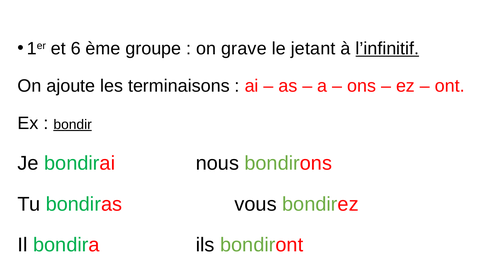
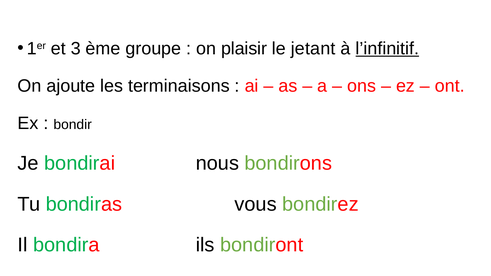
6: 6 -> 3
grave: grave -> plaisir
bondir underline: present -> none
